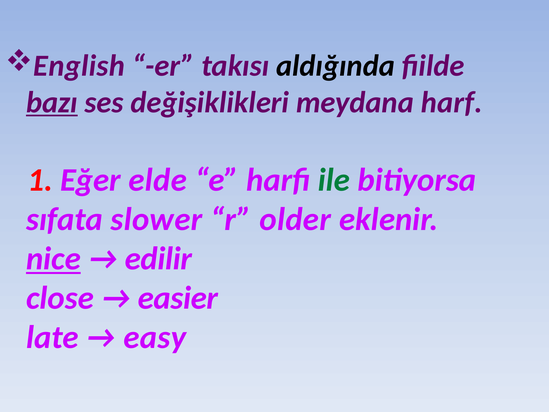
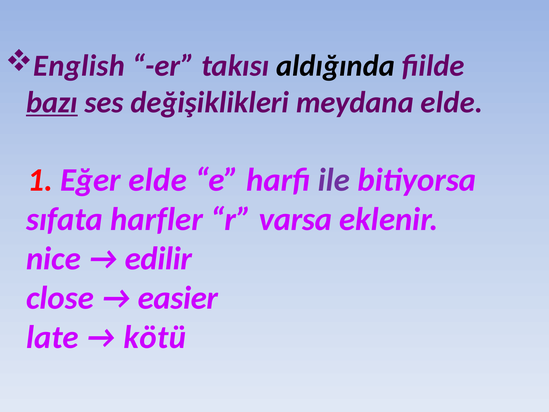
meydana harf: harf -> elde
ile colour: green -> purple
slower: slower -> harfler
older: older -> varsa
nice underline: present -> none
easy: easy -> kötü
